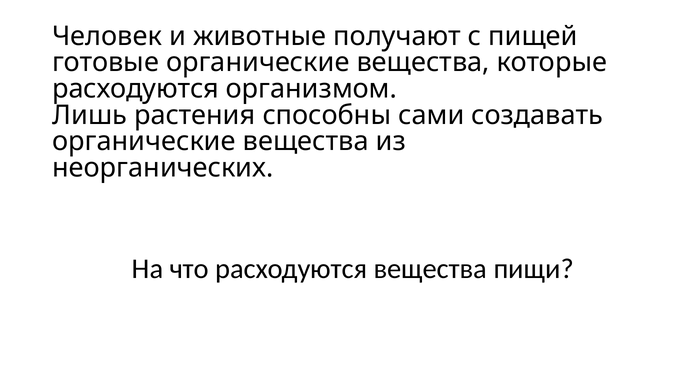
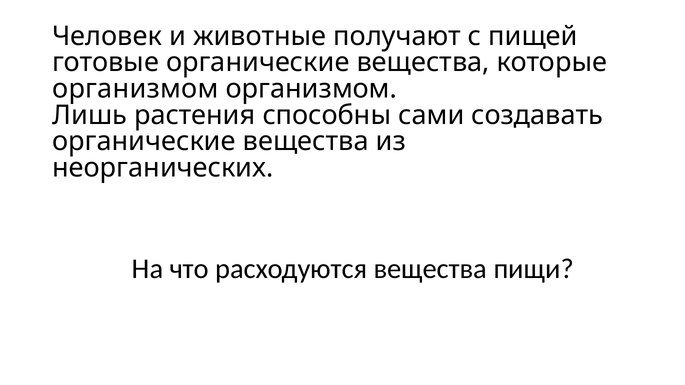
расходуются at (136, 89): расходуются -> организмом
